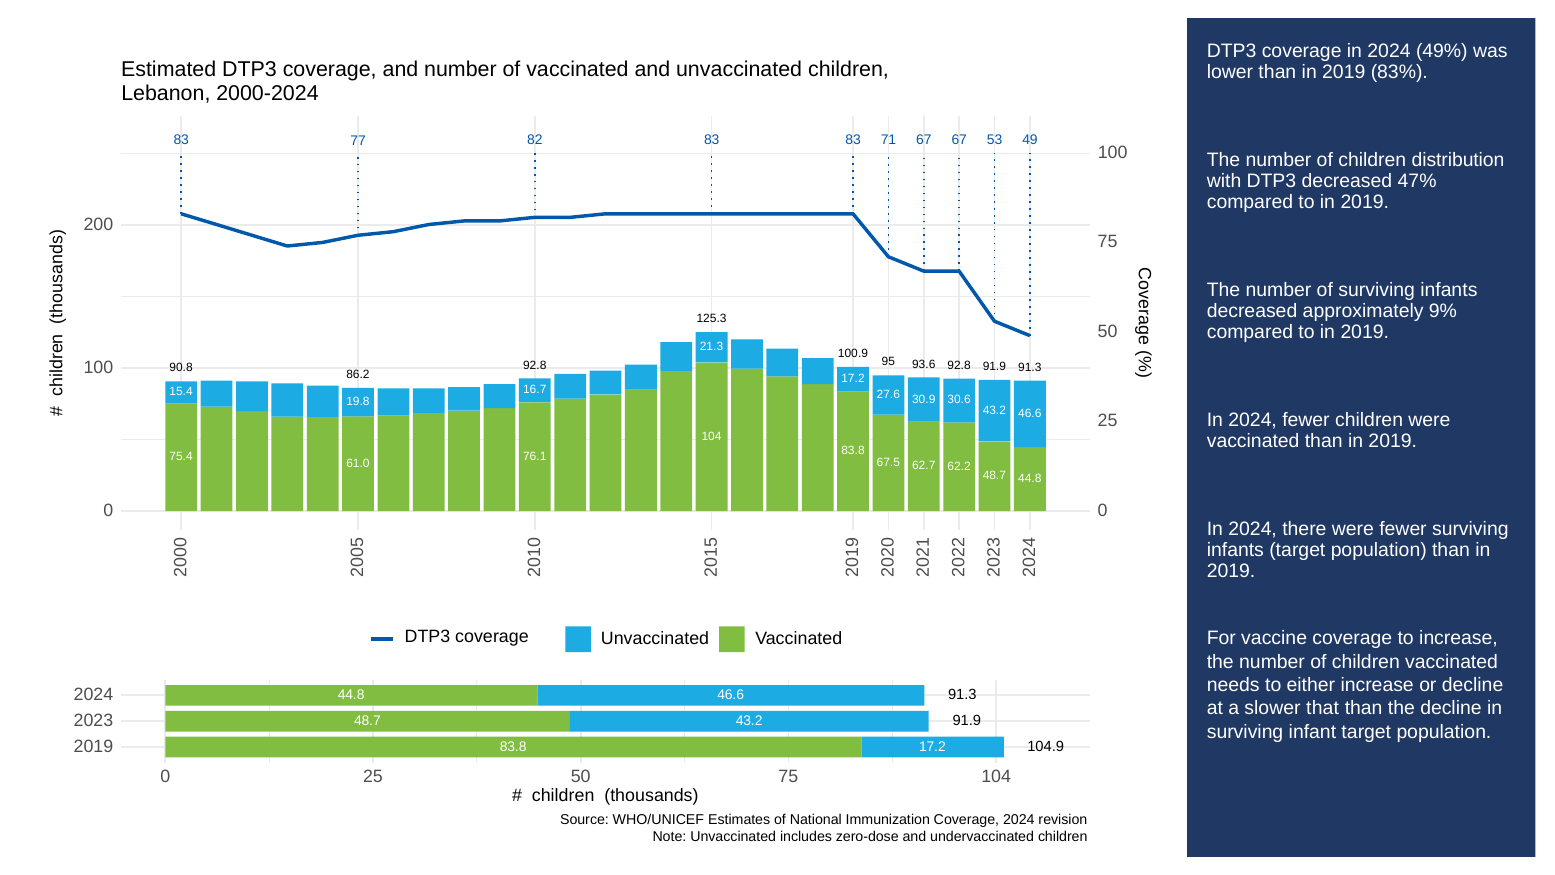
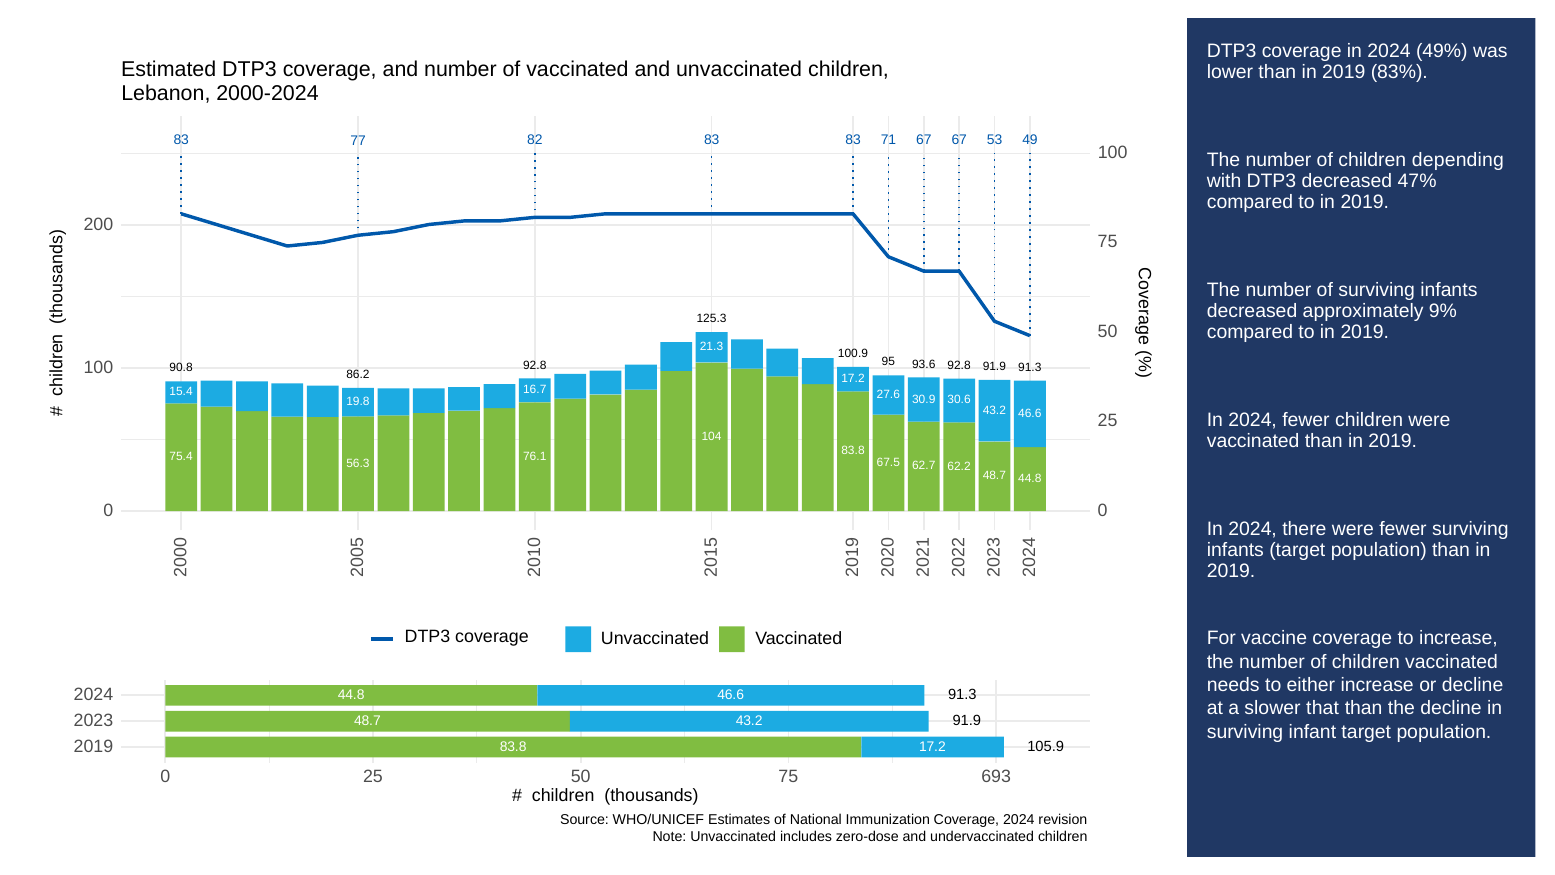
distribution: distribution -> depending
61.0: 61.0 -> 56.3
104.9: 104.9 -> 105.9
75 104: 104 -> 693
